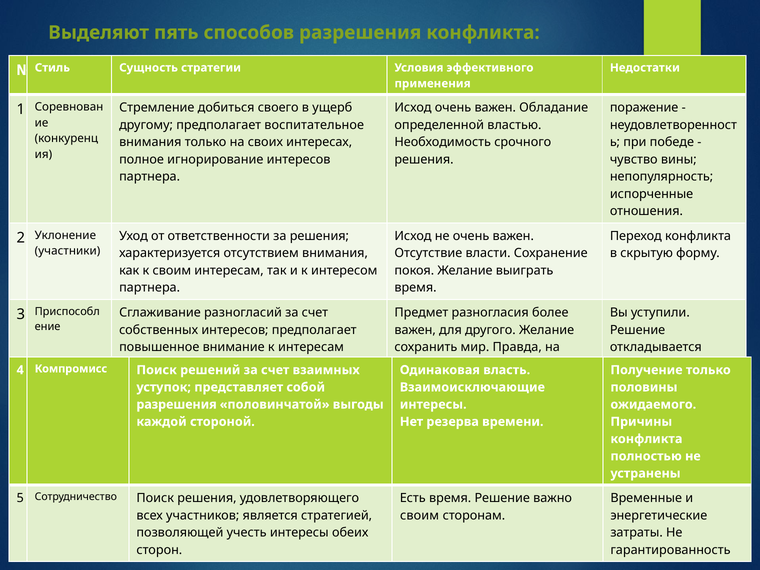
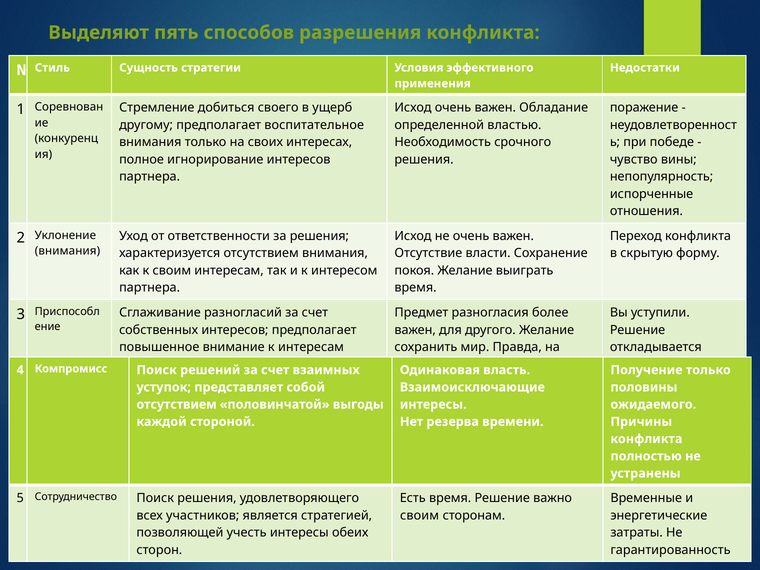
участники at (68, 251): участники -> внимания
разрешения at (177, 404): разрешения -> отсутствием
